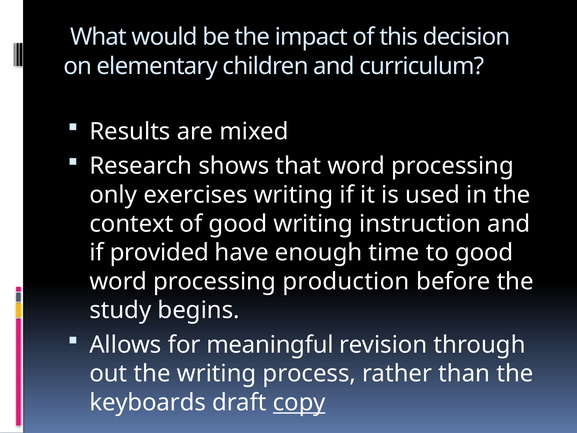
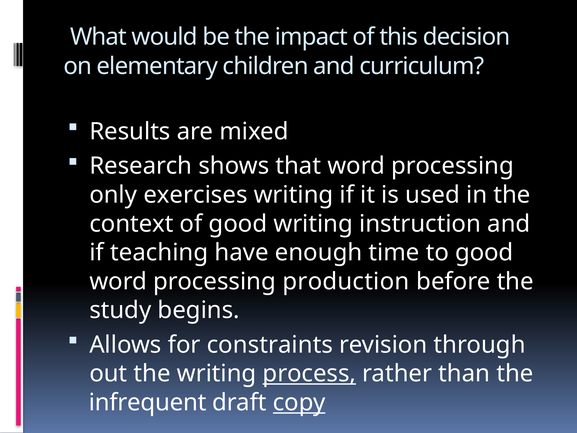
provided: provided -> teaching
meaningful: meaningful -> constraints
process underline: none -> present
keyboards: keyboards -> infrequent
